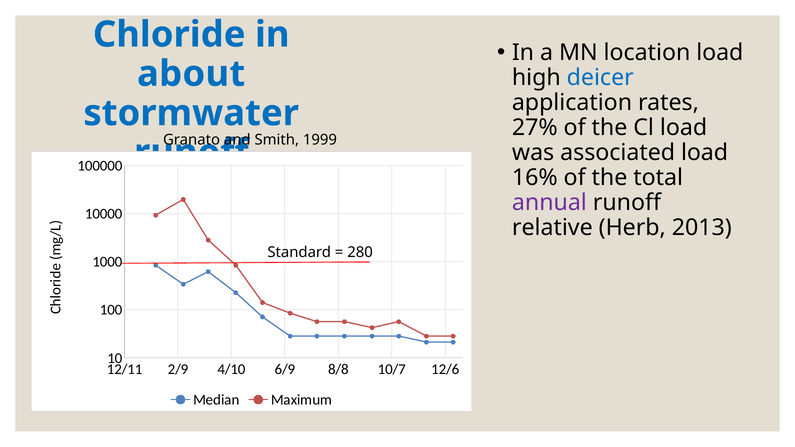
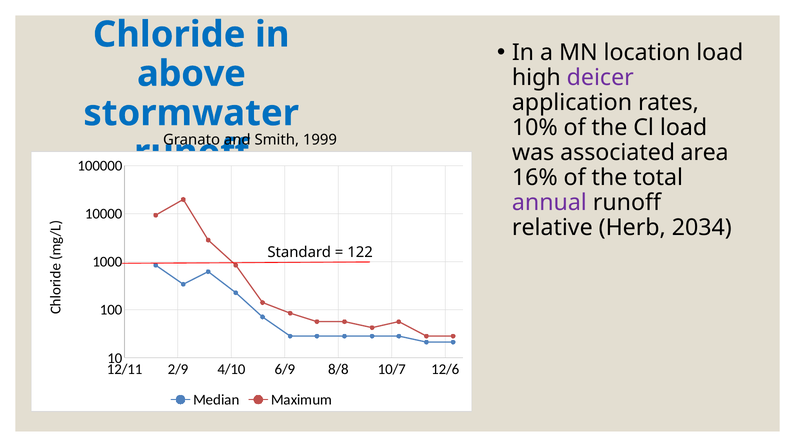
about: about -> above
deicer colour: blue -> purple
27%: 27% -> 10%
associated load: load -> area
2013: 2013 -> 2034
280: 280 -> 122
